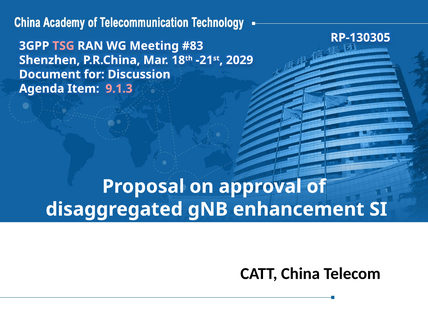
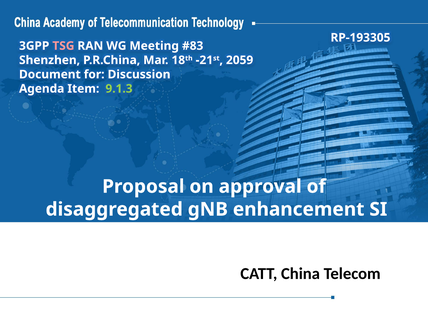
RP-130305: RP-130305 -> RP-193305
2029: 2029 -> 2059
9.1.3 colour: pink -> light green
